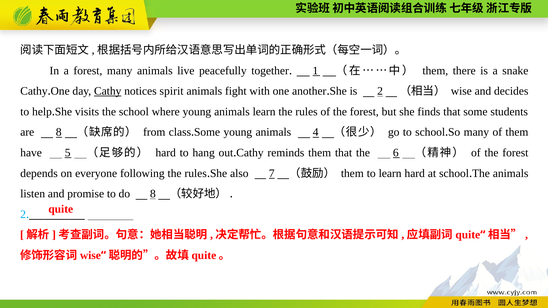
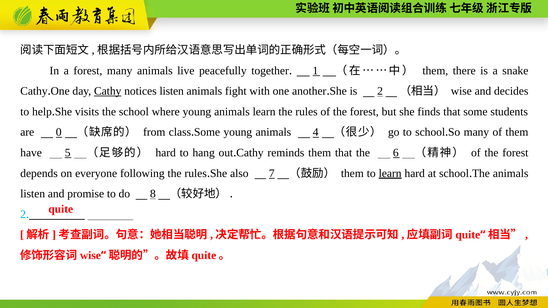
notices spirit: spirit -> listen
are 8: 8 -> 0
learn at (390, 173) underline: none -> present
